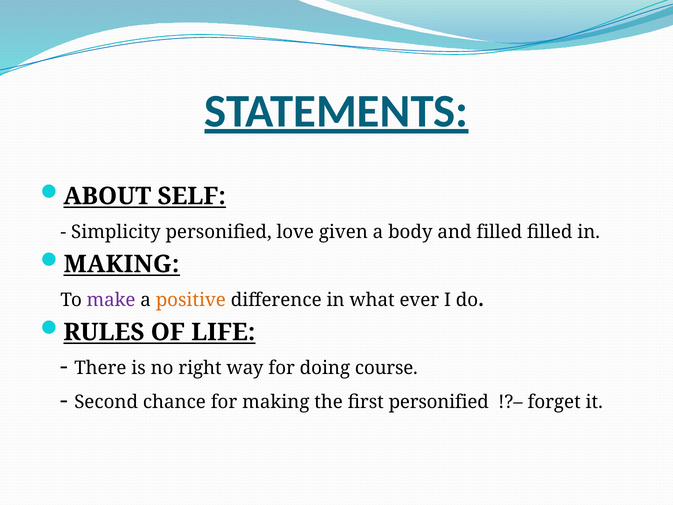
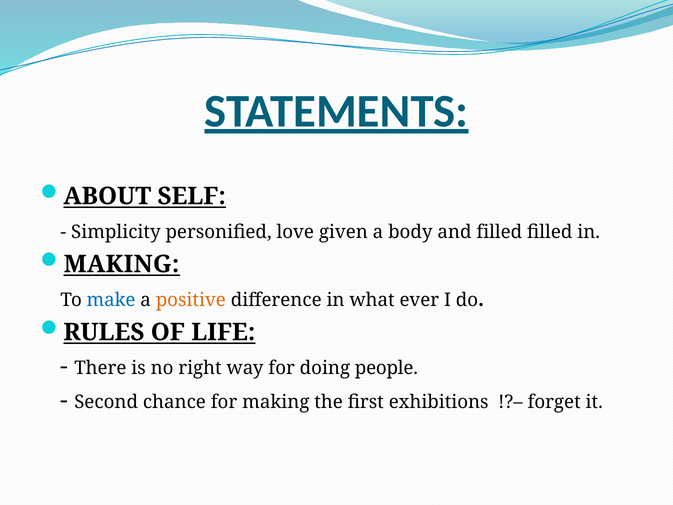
make colour: purple -> blue
course: course -> people
first personified: personified -> exhibitions
